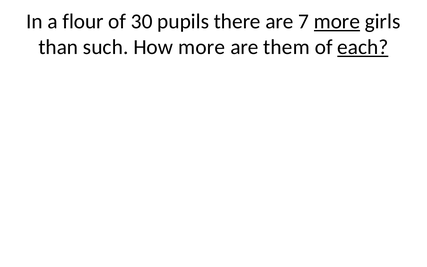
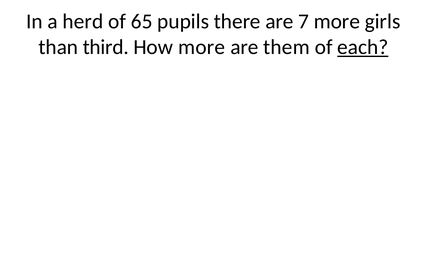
flour: flour -> herd
30: 30 -> 65
more at (337, 22) underline: present -> none
such: such -> third
